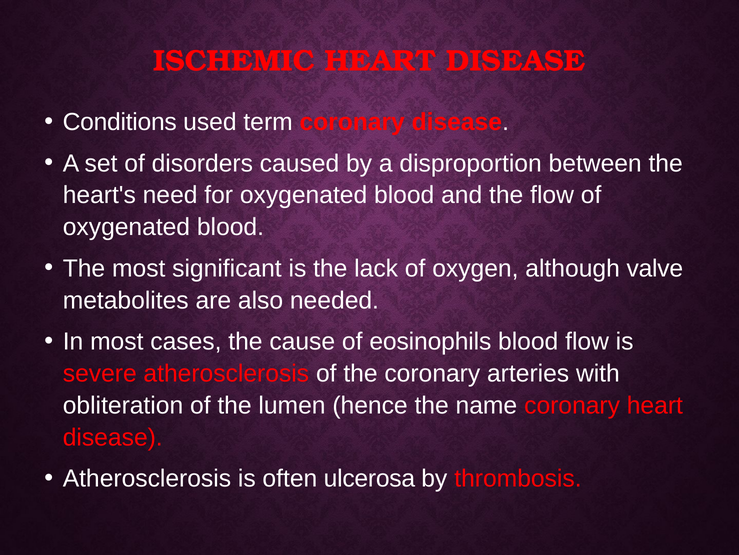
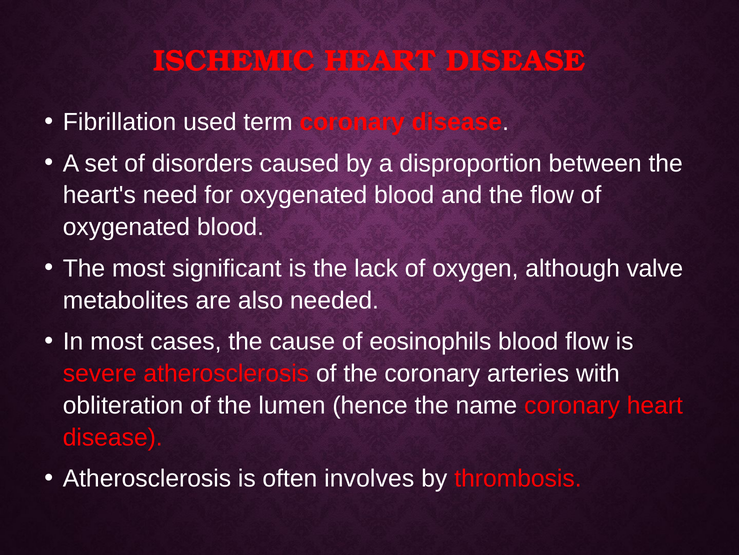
Conditions: Conditions -> Fibrillation
ulcerosa: ulcerosa -> involves
